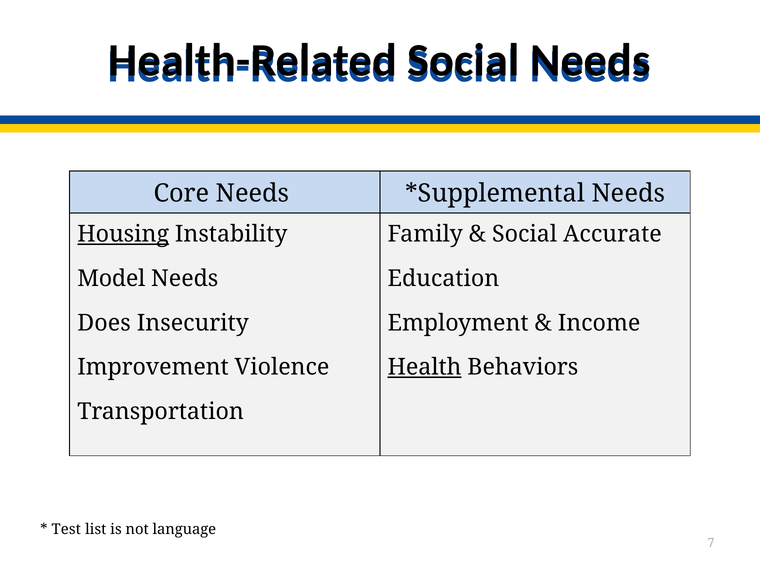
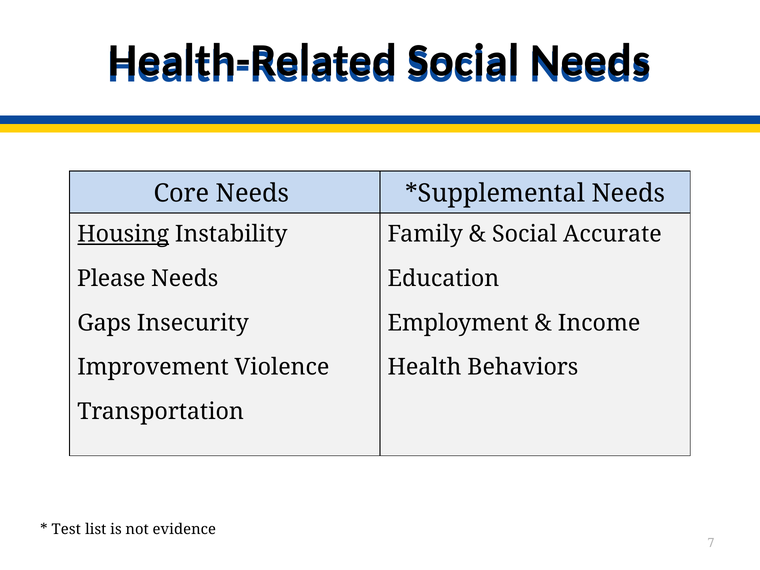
Model: Model -> Please
Does: Does -> Gaps
Health underline: present -> none
language: language -> evidence
